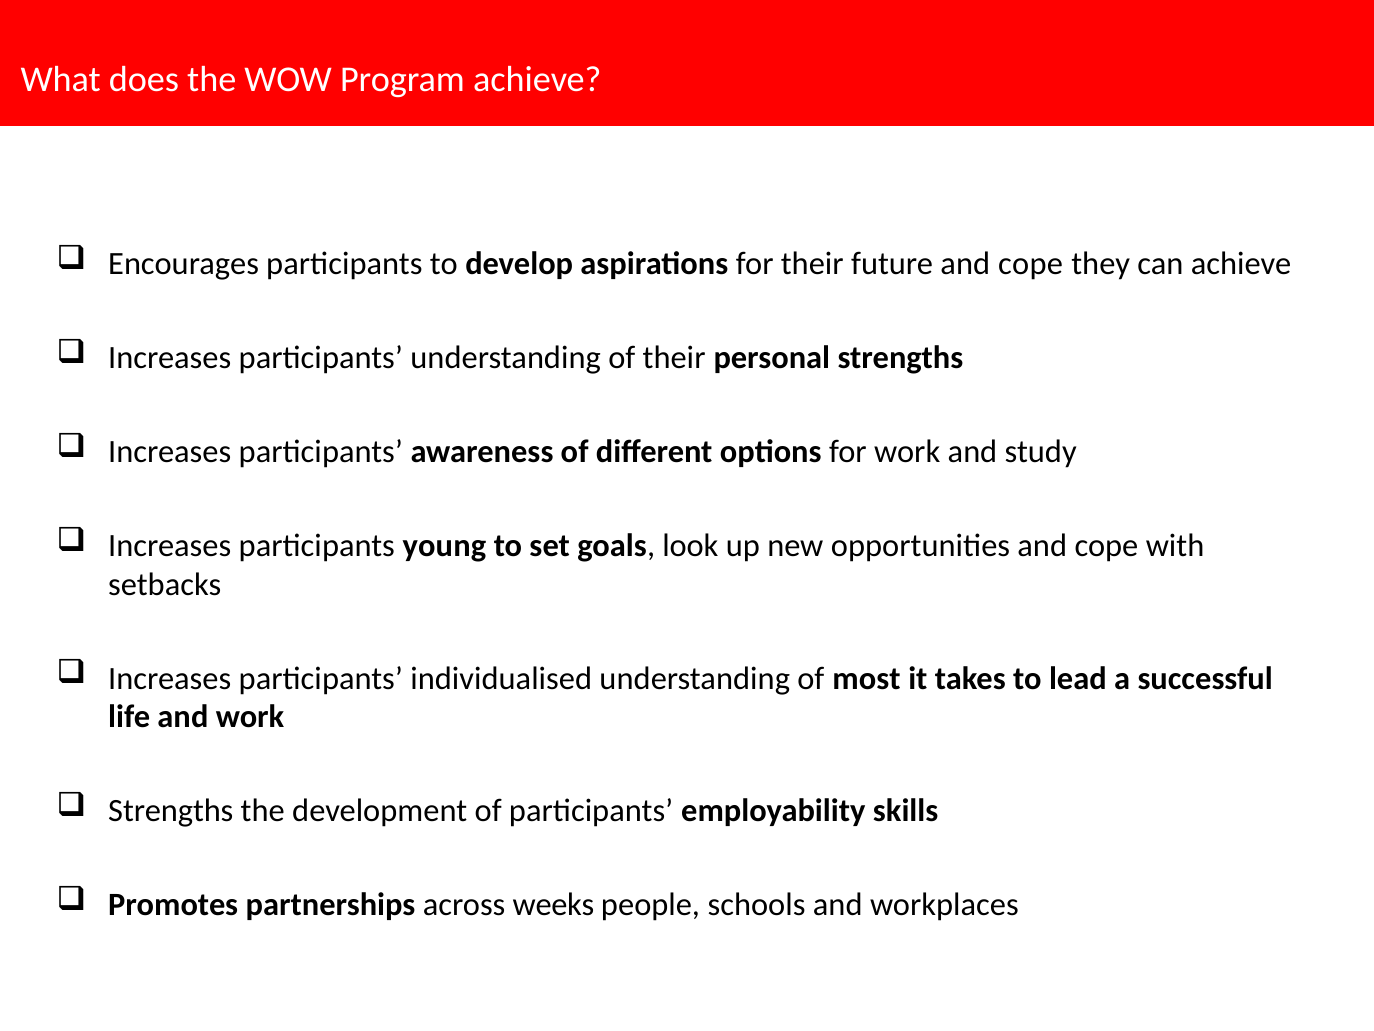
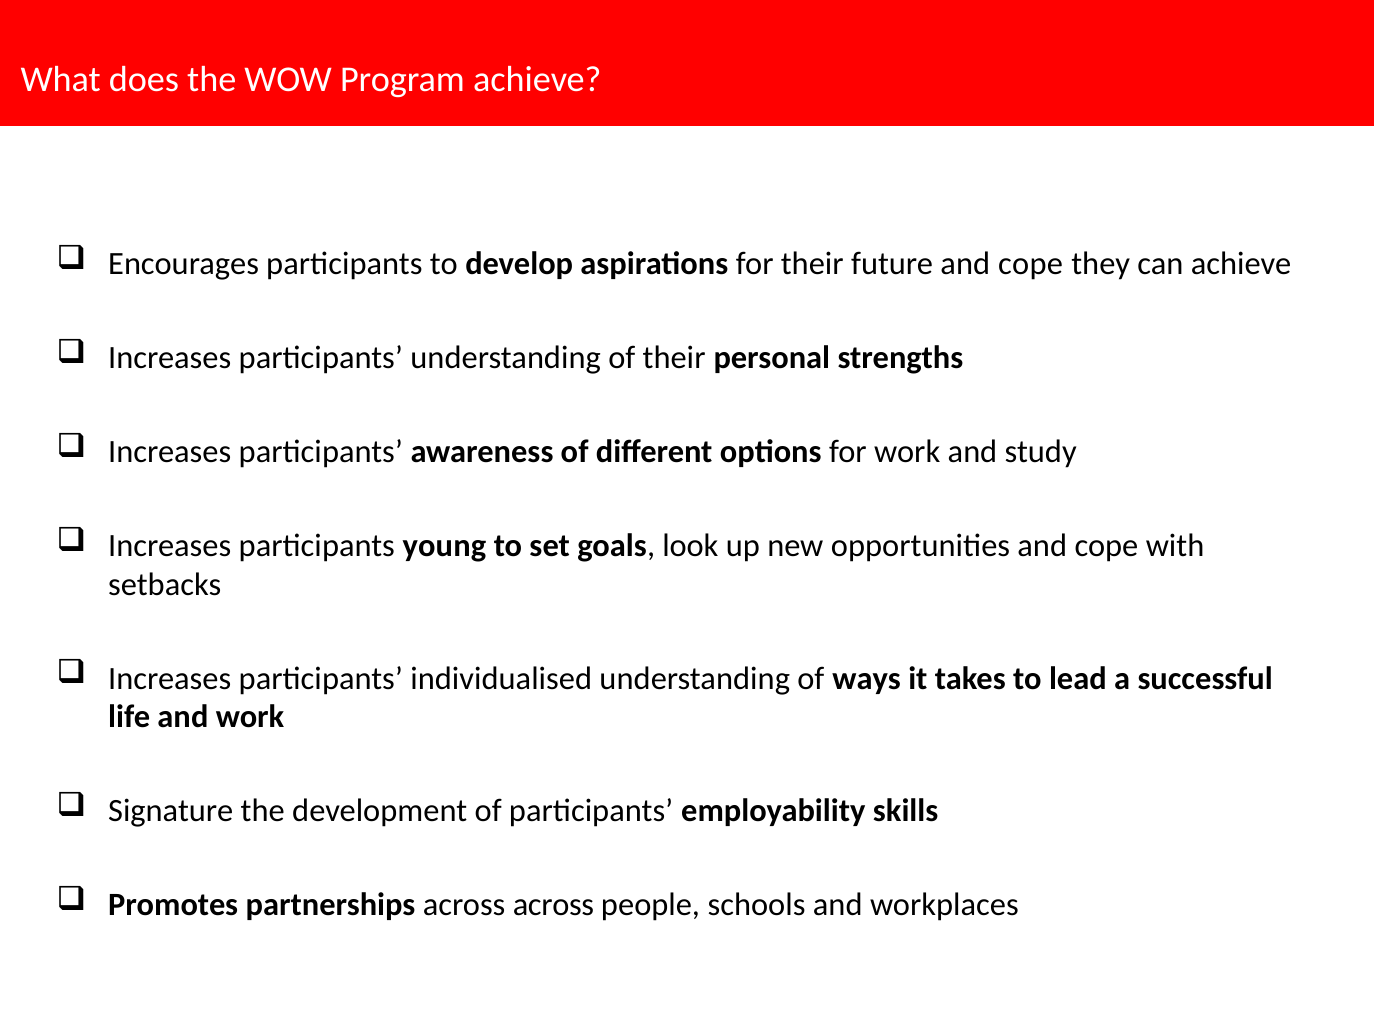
most: most -> ways
Strengths at (171, 811): Strengths -> Signature
across weeks: weeks -> across
